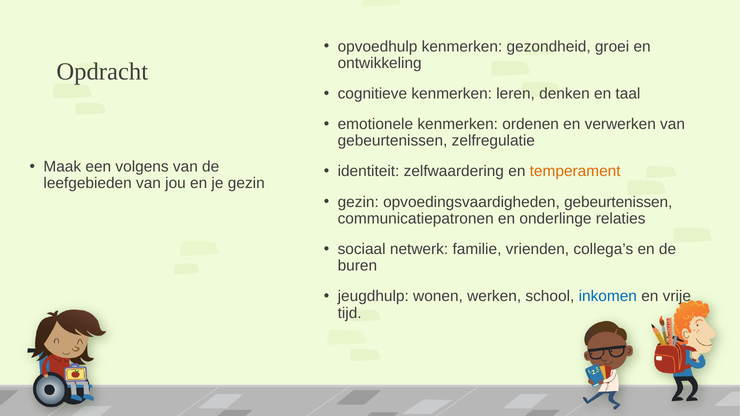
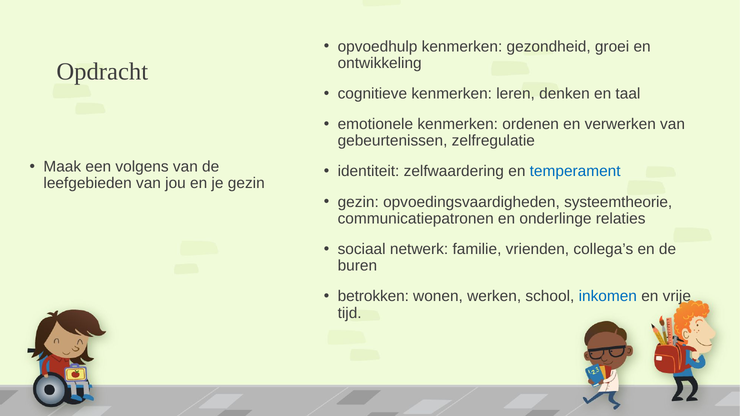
temperament colour: orange -> blue
opvoedingsvaardigheden gebeurtenissen: gebeurtenissen -> systeemtheorie
jeugdhulp: jeugdhulp -> betrokken
